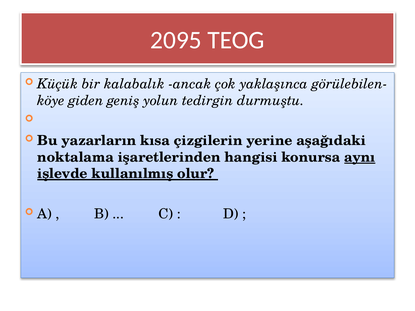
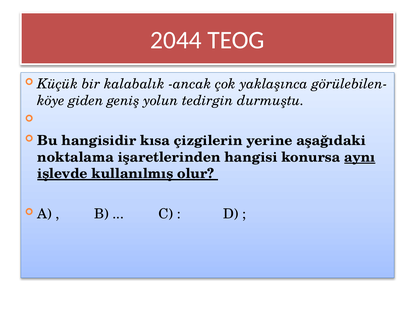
2095: 2095 -> 2044
yazarların: yazarların -> hangisidir
